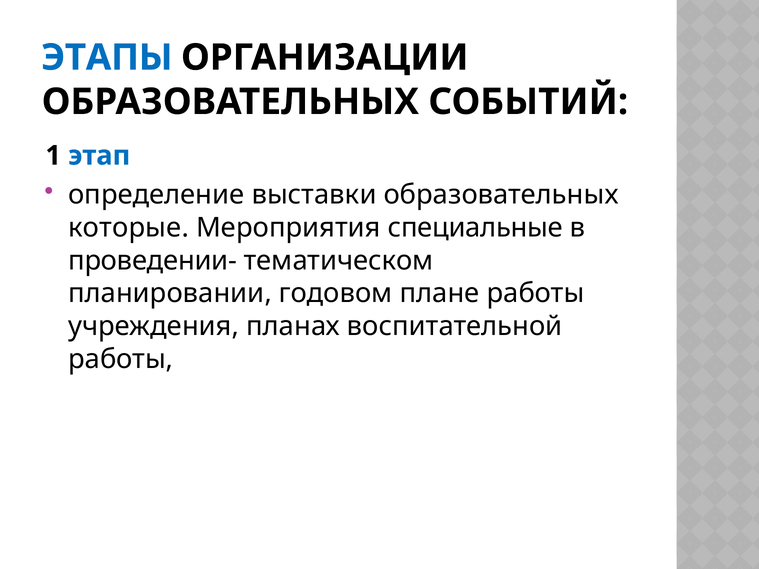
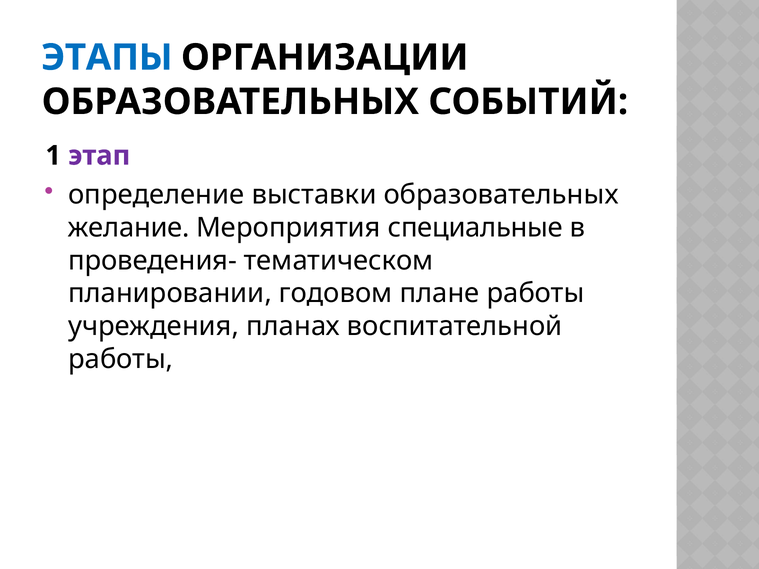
этап colour: blue -> purple
которые: которые -> желание
проведении-: проведении- -> проведения-
